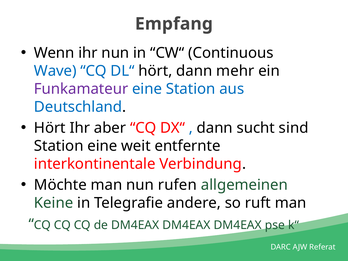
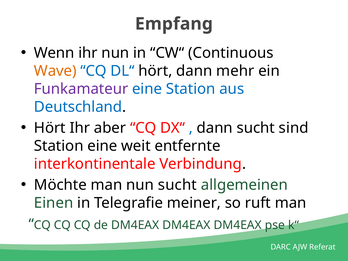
Wave colour: blue -> orange
nun rufen: rufen -> sucht
Keine: Keine -> Einen
andere: andere -> meiner
